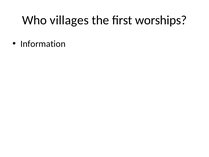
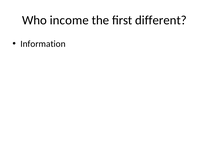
villages: villages -> income
worships: worships -> different
